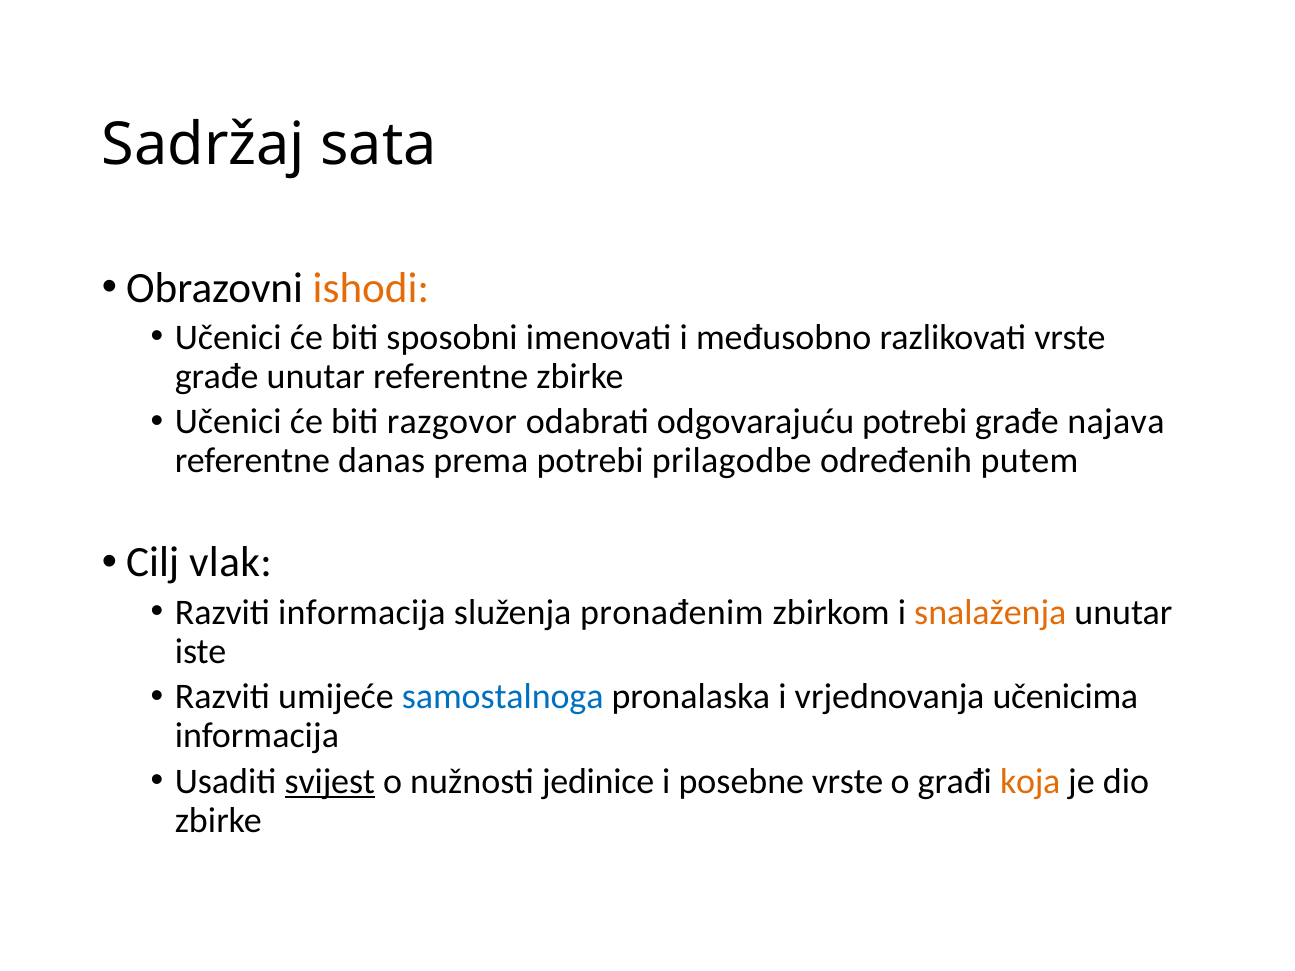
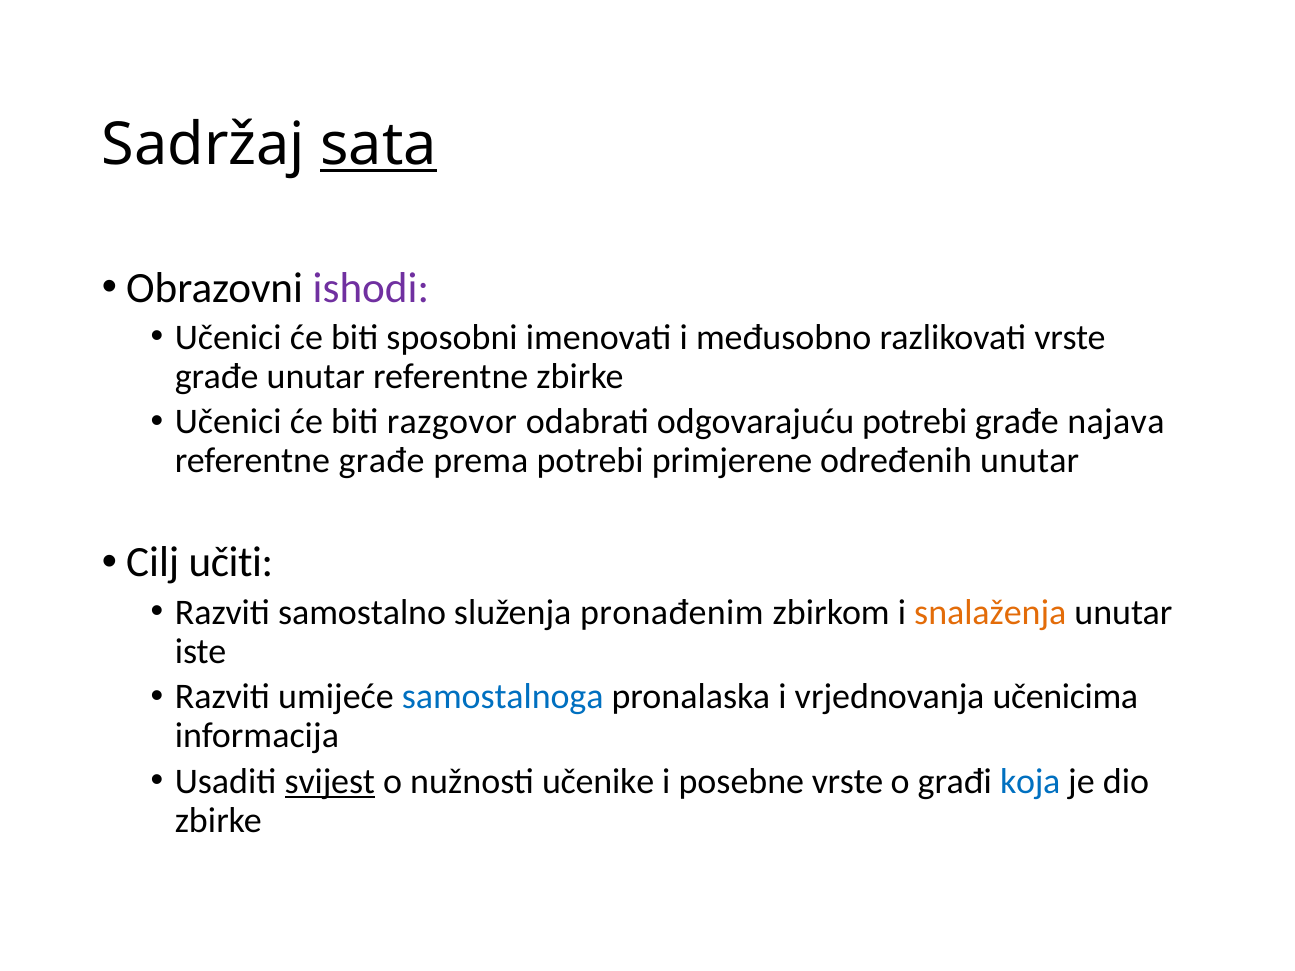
sata underline: none -> present
ishodi colour: orange -> purple
referentne danas: danas -> građe
prilagodbe: prilagodbe -> primjerene
određenih putem: putem -> unutar
vlak: vlak -> učiti
Razviti informacija: informacija -> samostalno
jedinice: jedinice -> učenike
koja colour: orange -> blue
